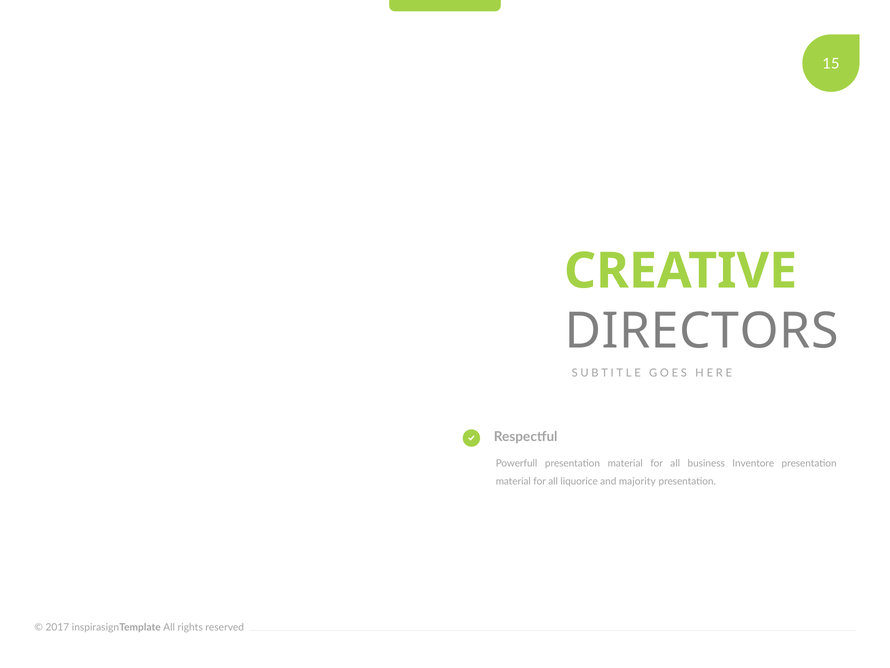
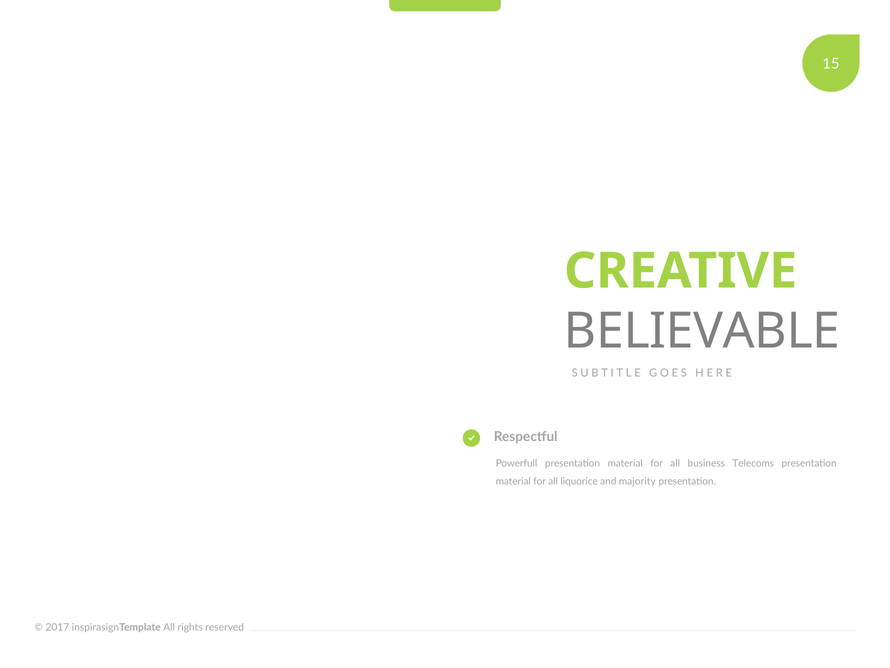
DIRECTORS: DIRECTORS -> BELIEVABLE
Inventore: Inventore -> Telecoms
